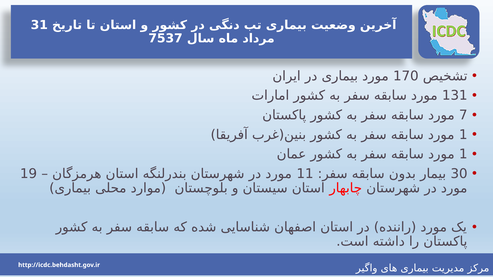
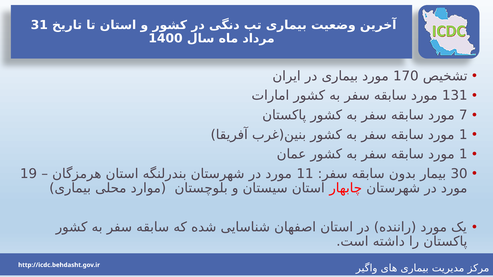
7537: 7537 -> 1400
